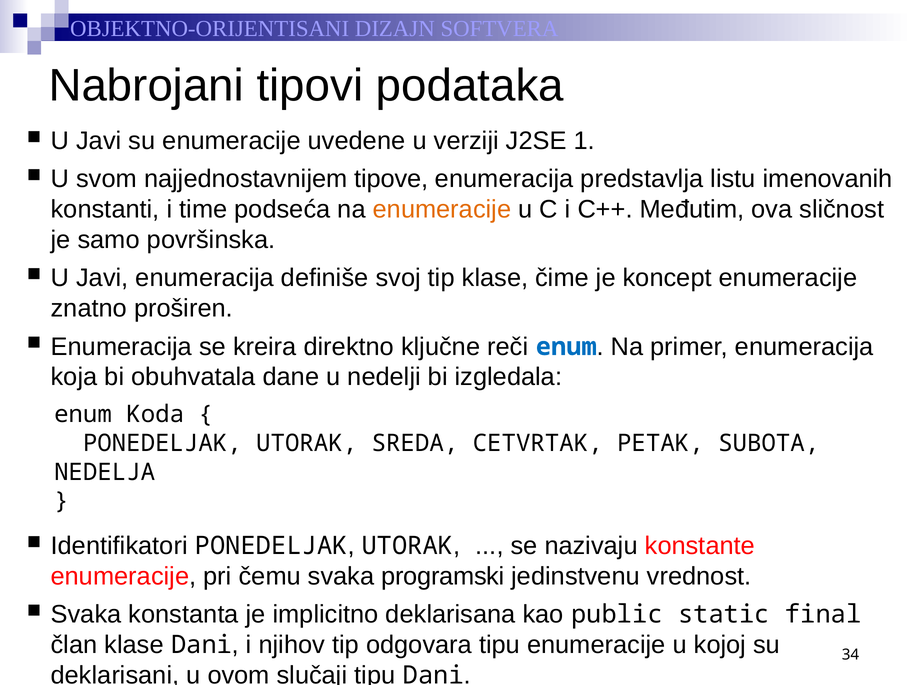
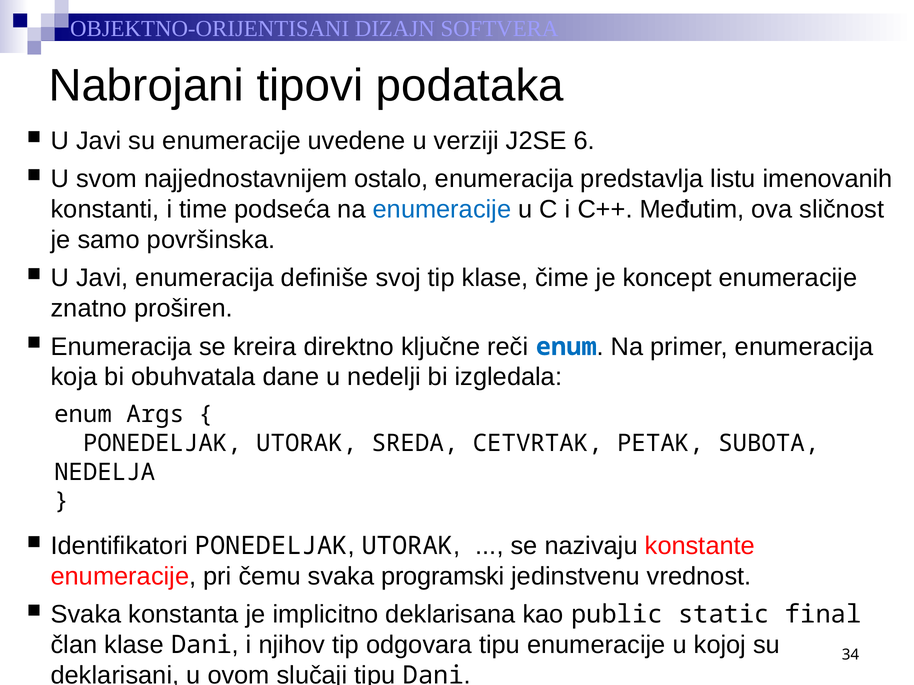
1: 1 -> 6
tipove: tipove -> ostalo
enumeracije at (442, 210) colour: orange -> blue
Koda: Koda -> Args
